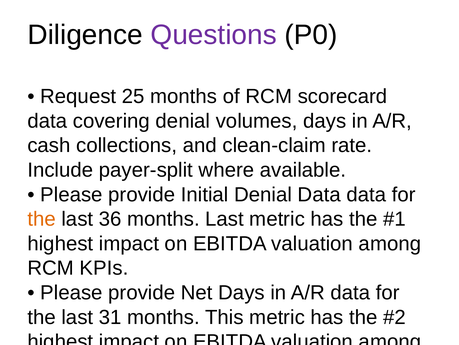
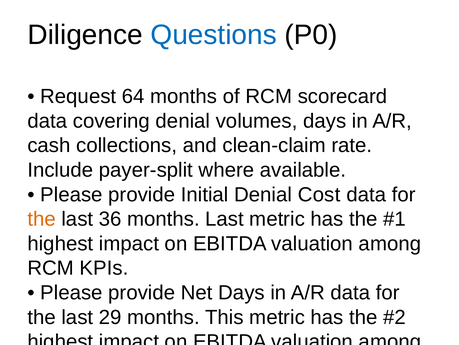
Questions colour: purple -> blue
25: 25 -> 64
Denial Data: Data -> Cost
31: 31 -> 29
